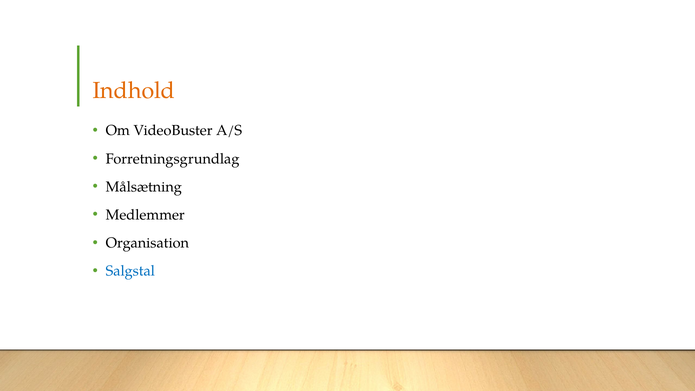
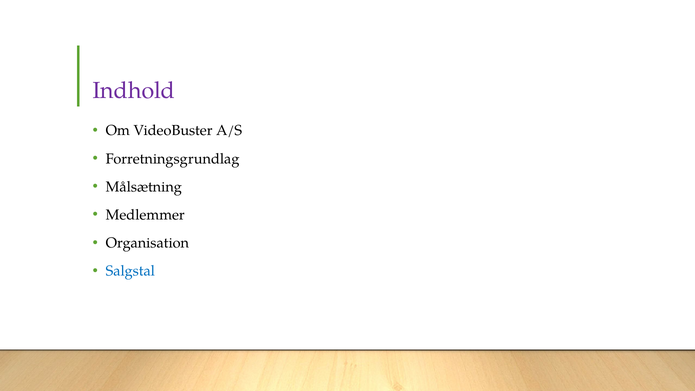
Indhold colour: orange -> purple
